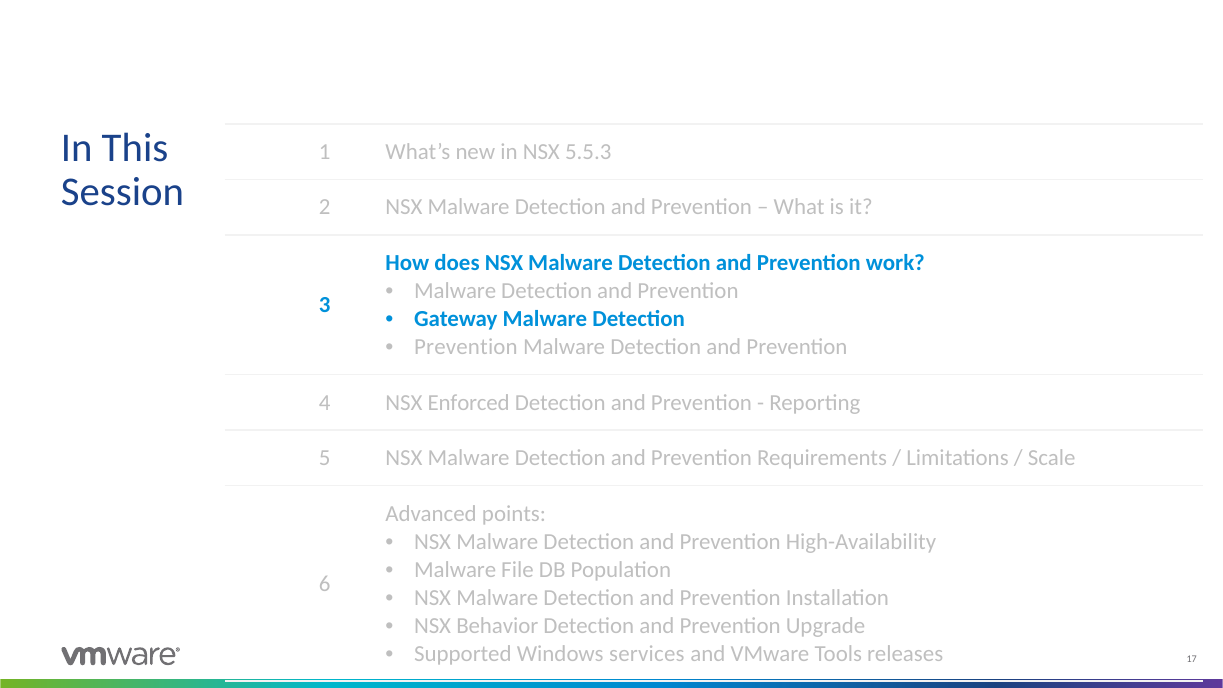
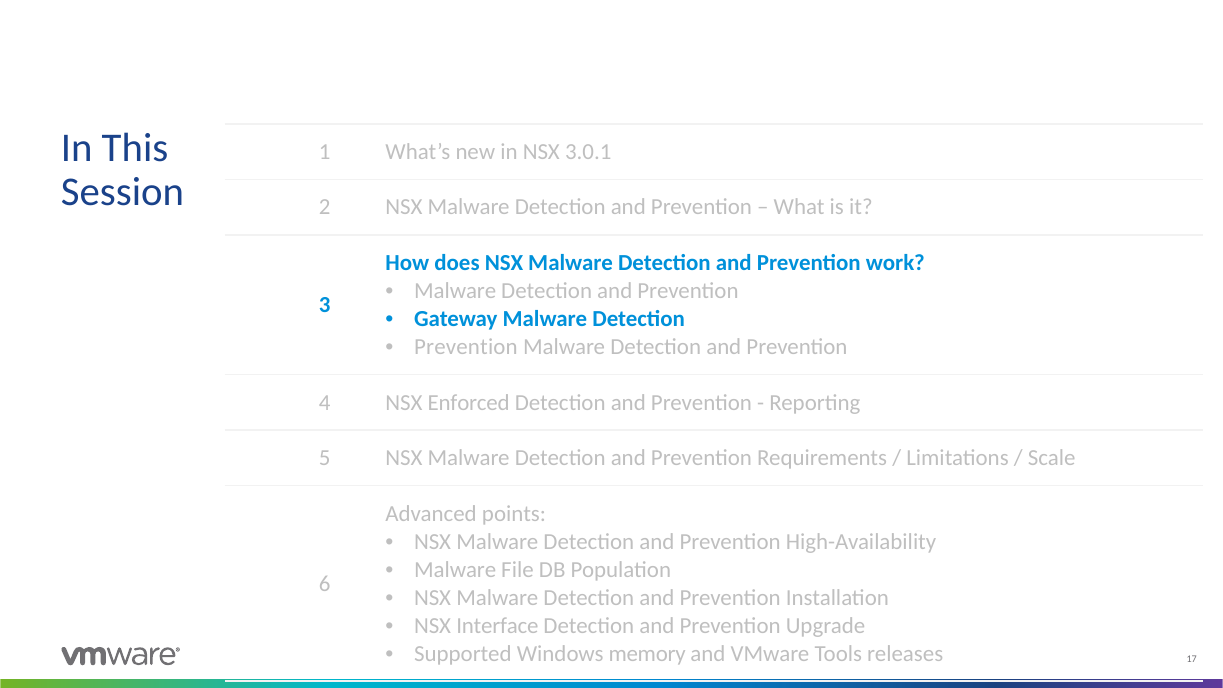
5.5.3: 5.5.3 -> 3.0.1
Behavior: Behavior -> Interface
services: services -> memory
